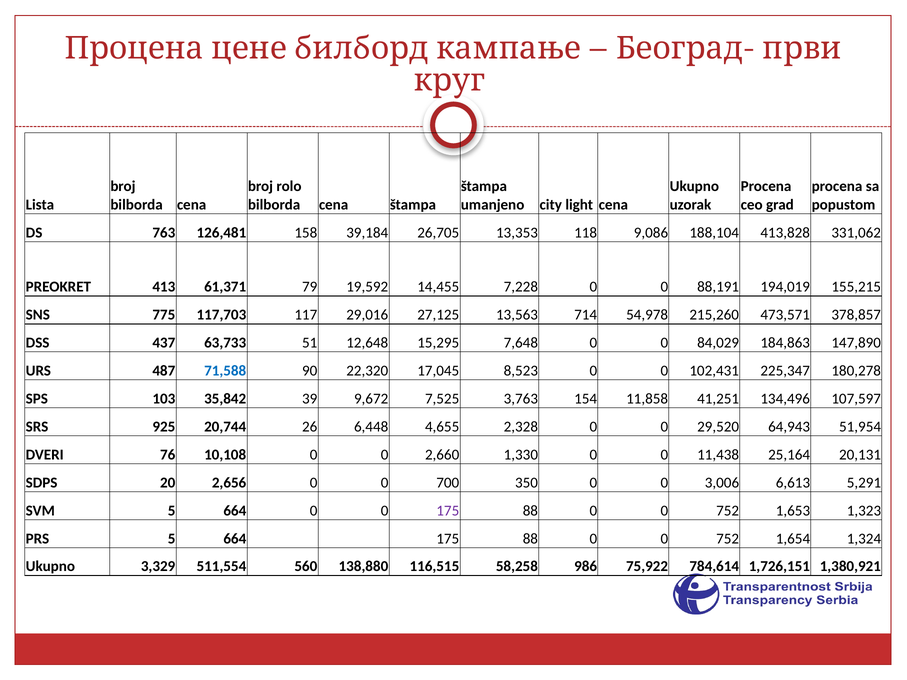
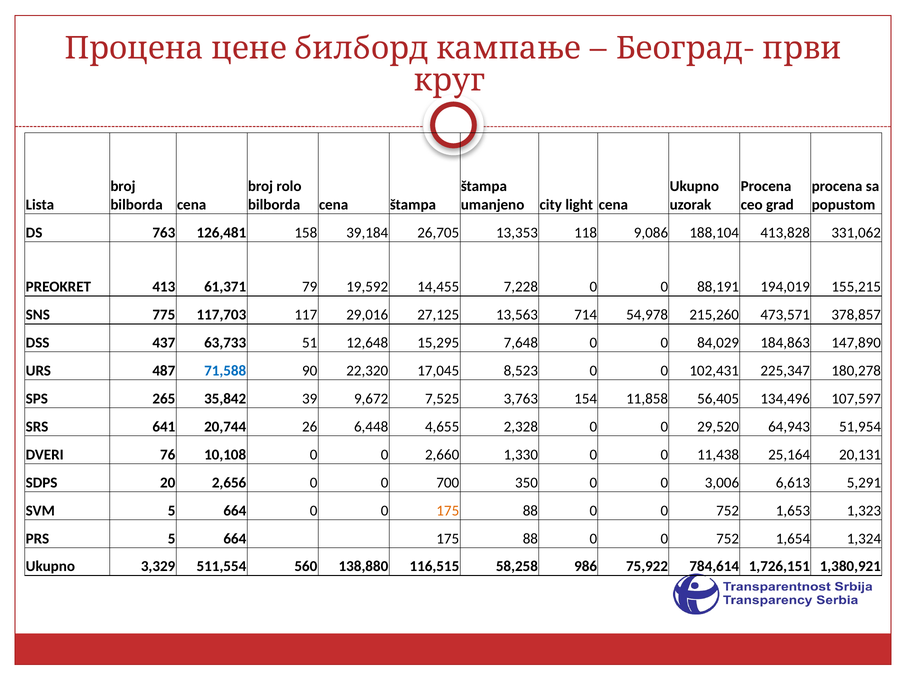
103: 103 -> 265
41,251: 41,251 -> 56,405
925: 925 -> 641
175 at (448, 511) colour: purple -> orange
